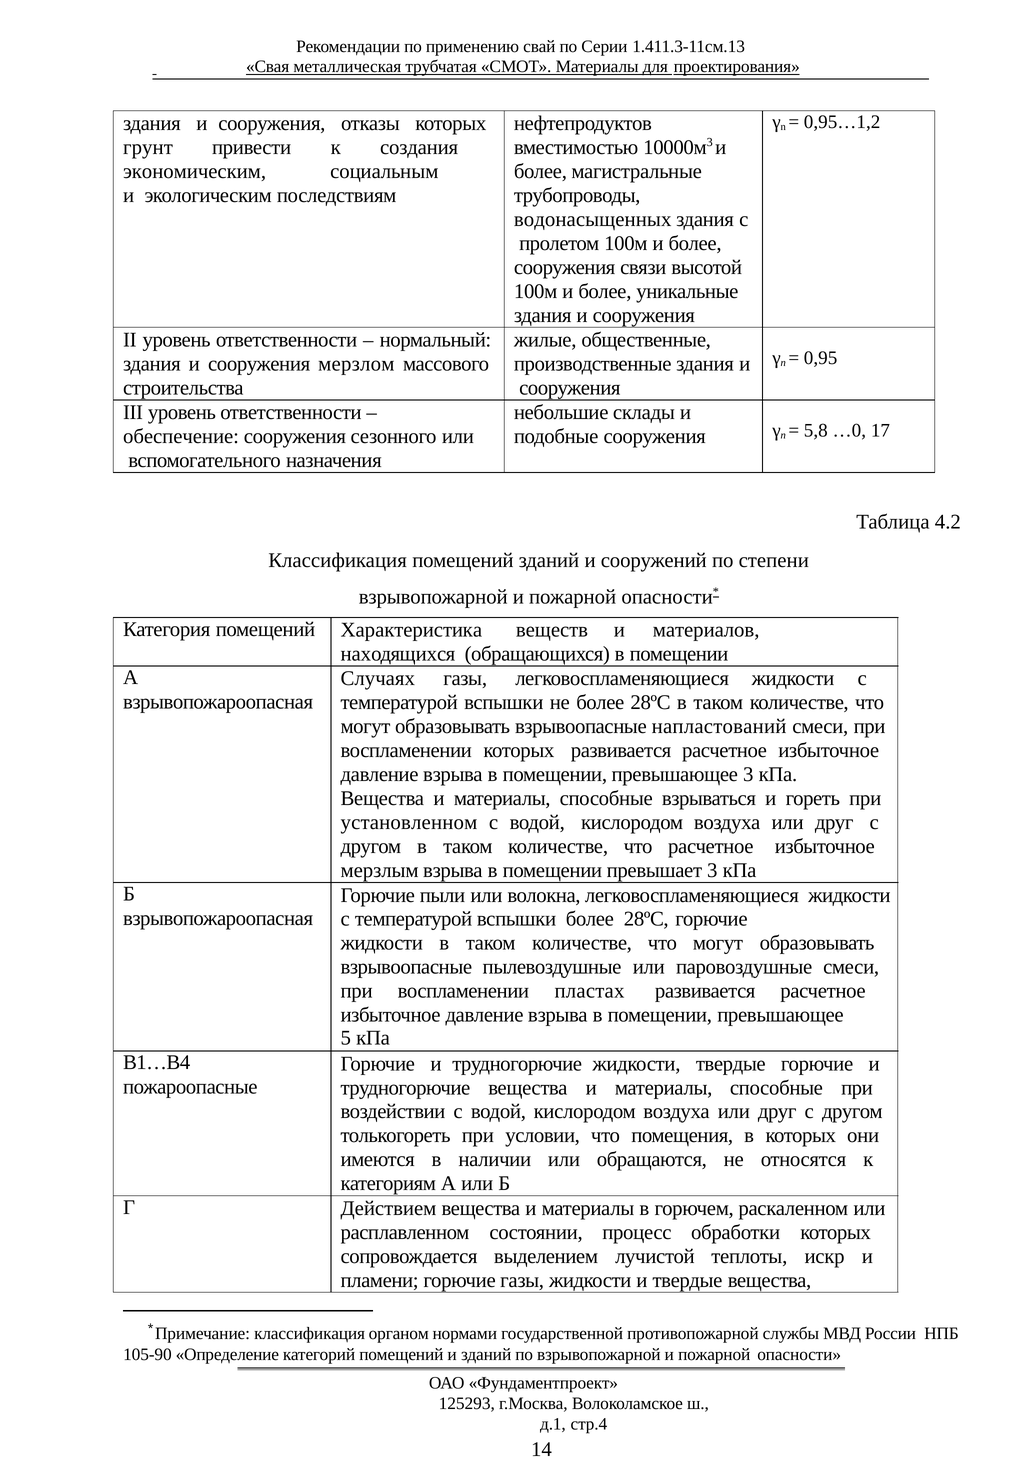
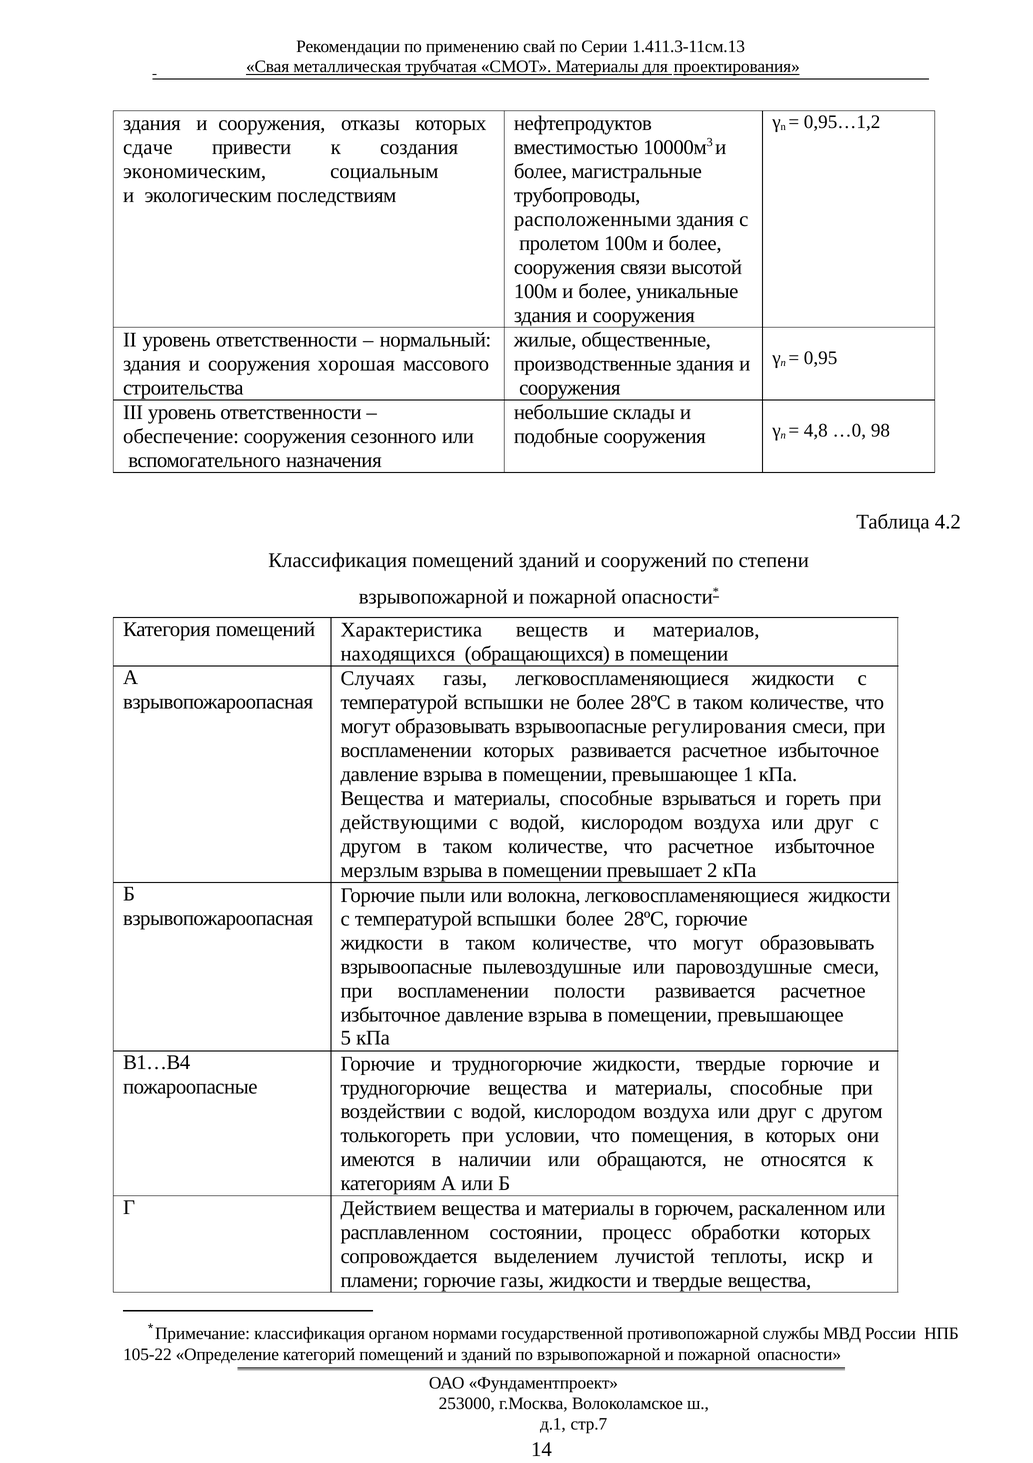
грунт: грунт -> сдаче
водонасыщенных: водонасыщенных -> расположенными
мерзлом: мерзлом -> хорошая
5,8: 5,8 -> 4,8
17: 17 -> 98
напластований: напластований -> регулирования
превышающее 3: 3 -> 1
установленном: установленном -> действующими
превышает 3: 3 -> 2
пластах: пластах -> полости
105-90: 105-90 -> 105-22
125293: 125293 -> 253000
стр.4: стр.4 -> стр.7
